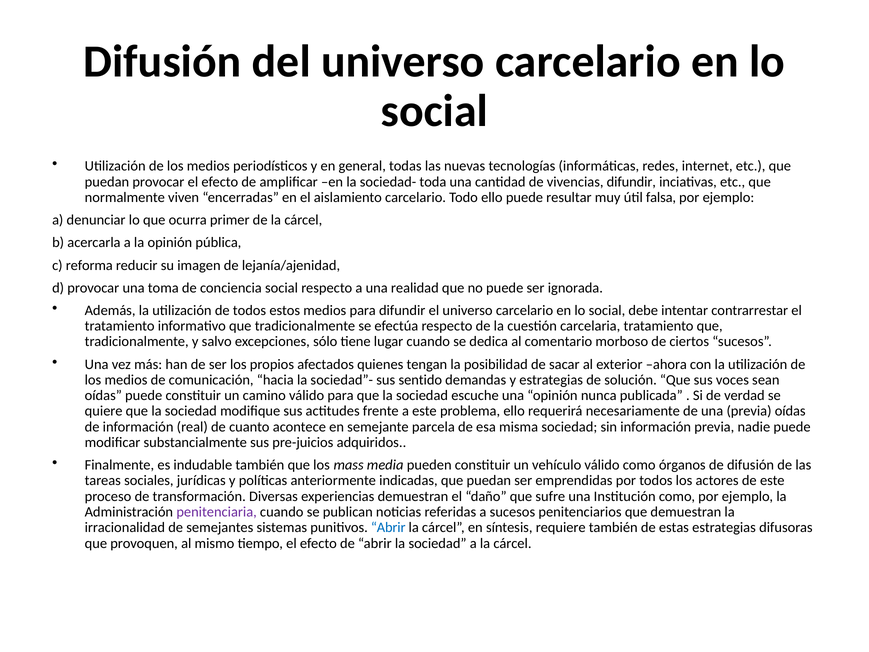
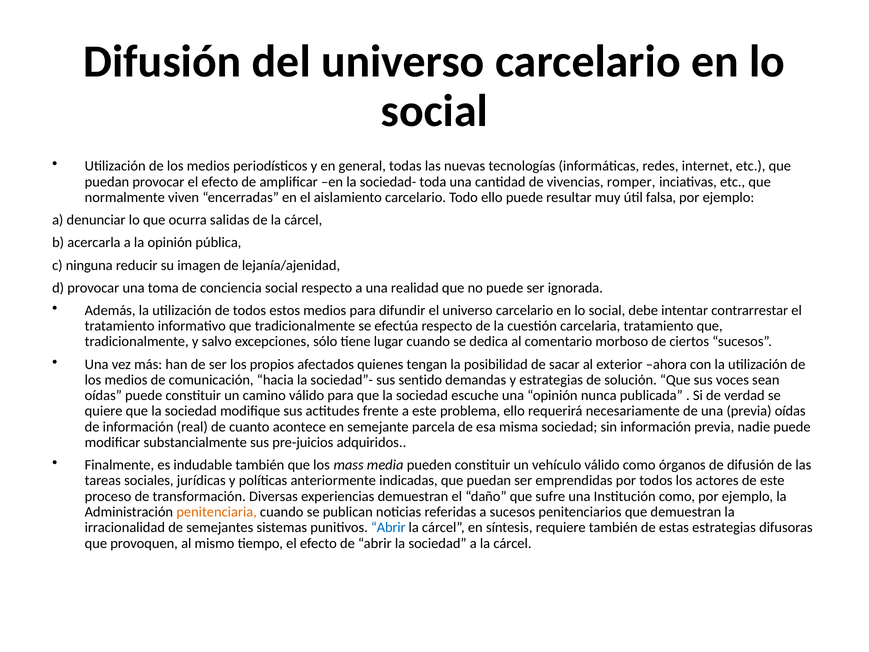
vivencias difundir: difundir -> romper
primer: primer -> salidas
reforma: reforma -> ninguna
penitenciaria colour: purple -> orange
